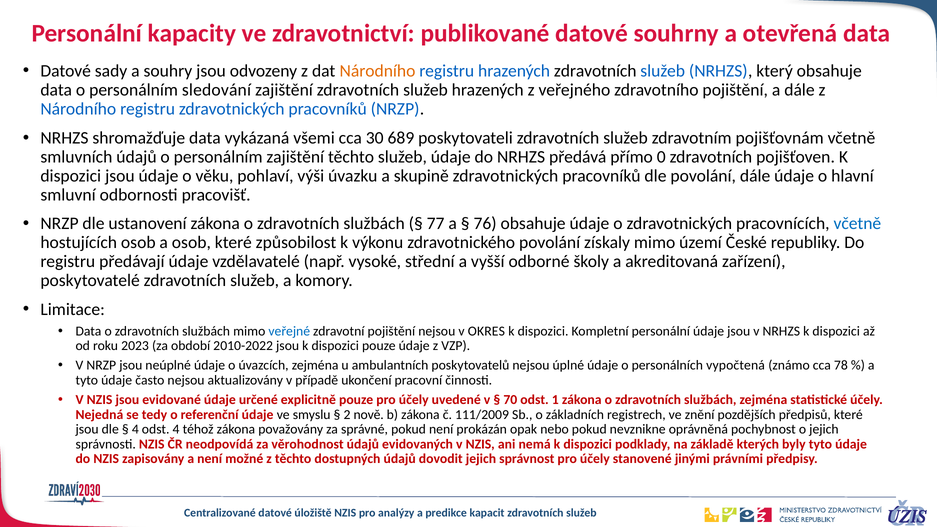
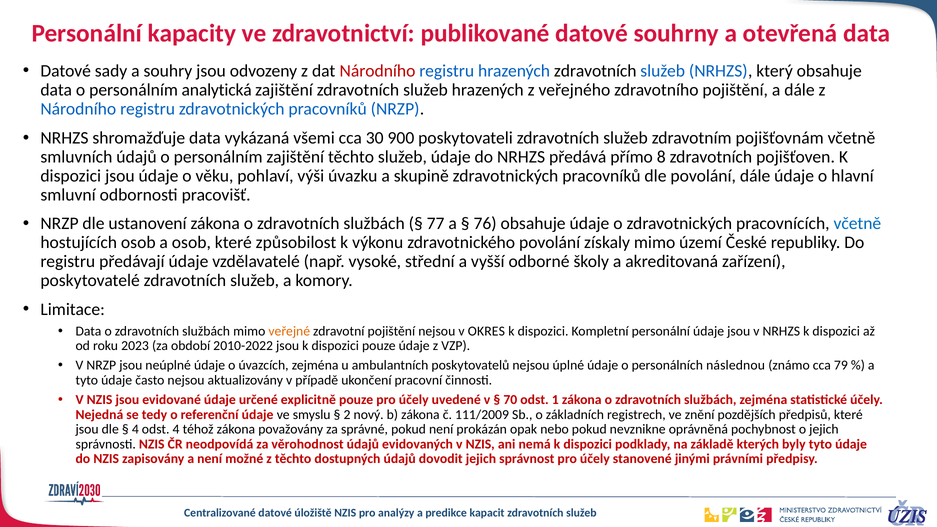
Národního at (378, 71) colour: orange -> red
sledování: sledování -> analytická
689: 689 -> 900
0: 0 -> 8
veřejné colour: blue -> orange
vypočtená: vypočtená -> následnou
78: 78 -> 79
nově: nově -> nový
